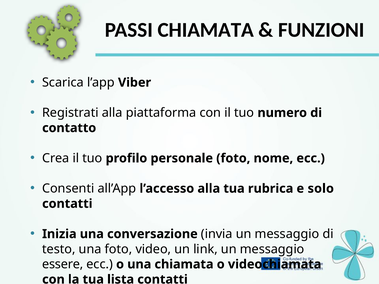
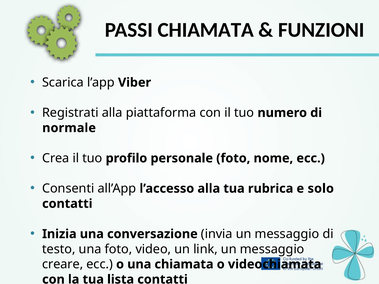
contatto: contatto -> normale
essere: essere -> creare
